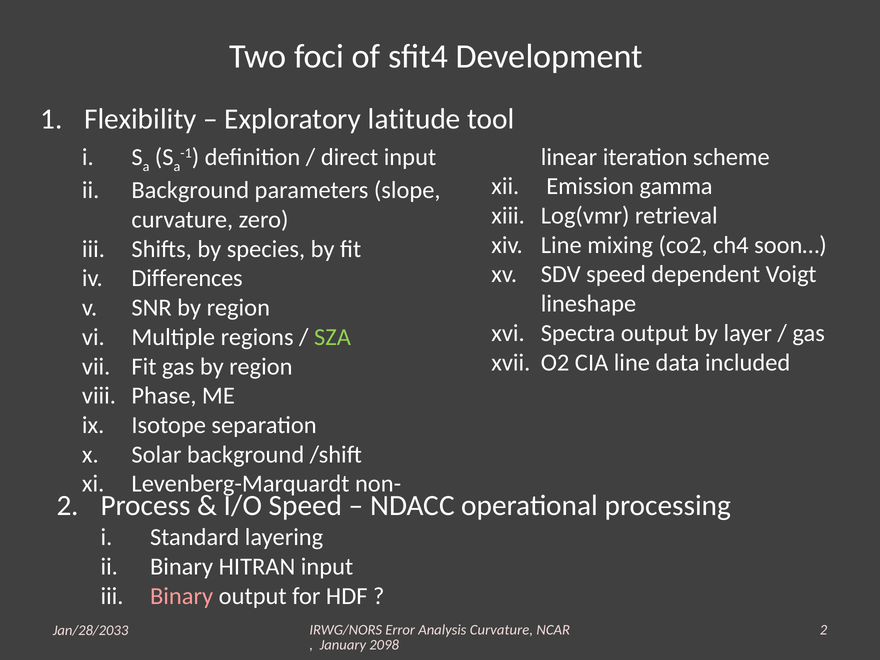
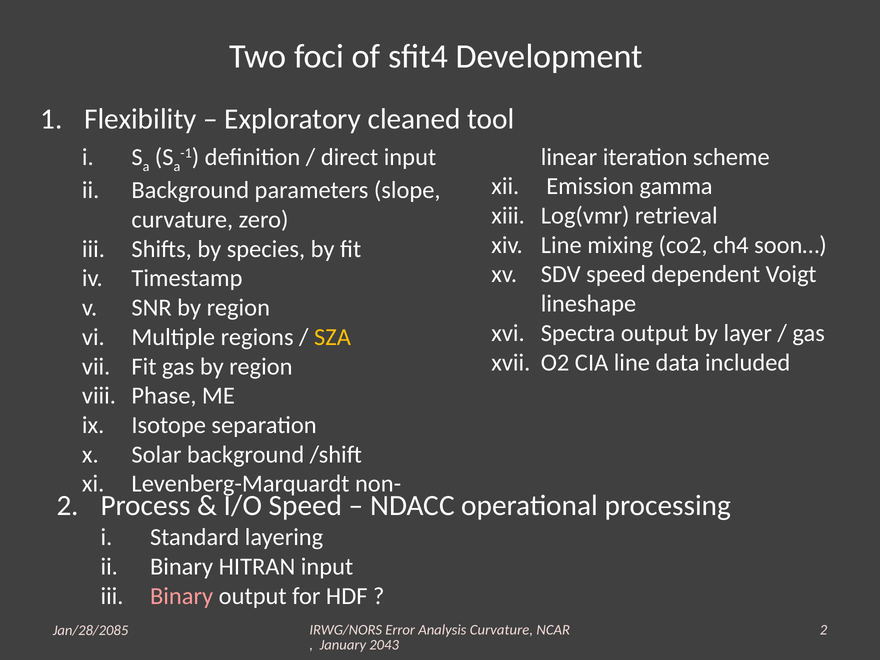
latitude: latitude -> cleaned
Differences: Differences -> Timestamp
SZA colour: light green -> yellow
Jan/28/2033: Jan/28/2033 -> Jan/28/2085
2098: 2098 -> 2043
